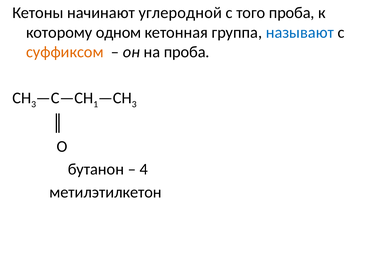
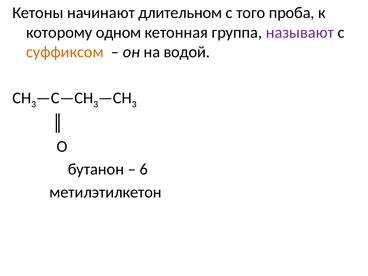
углеродной: углеродной -> длительном
называют colour: blue -> purple
на проба: проба -> водой
1 at (96, 104): 1 -> 3
4: 4 -> 6
